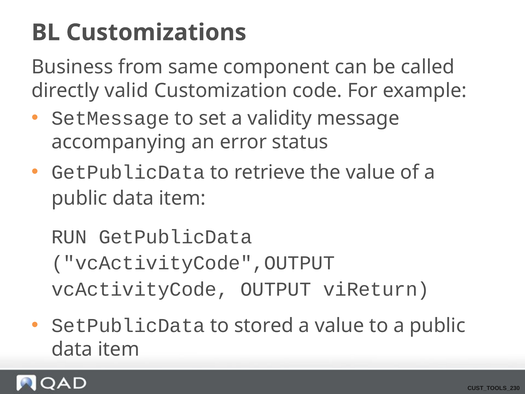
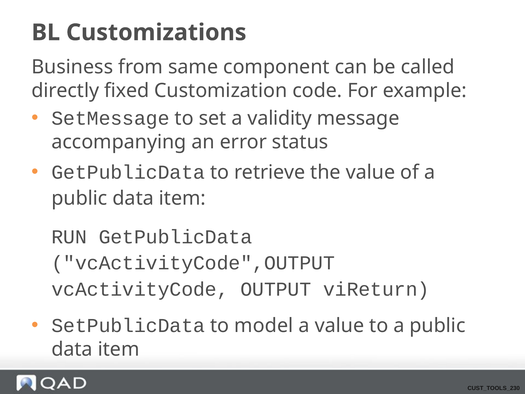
valid: valid -> fixed
stored: stored -> model
